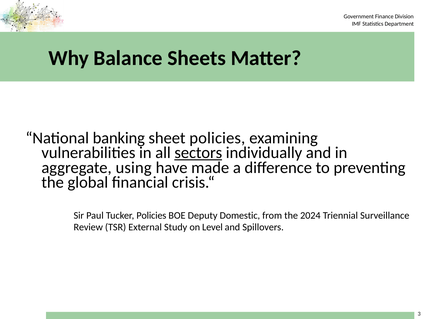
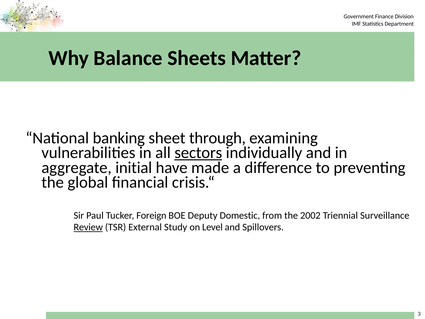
sheet policies: policies -> through
using: using -> initial
Tucker Policies: Policies -> Foreign
2024: 2024 -> 2002
Review underline: none -> present
